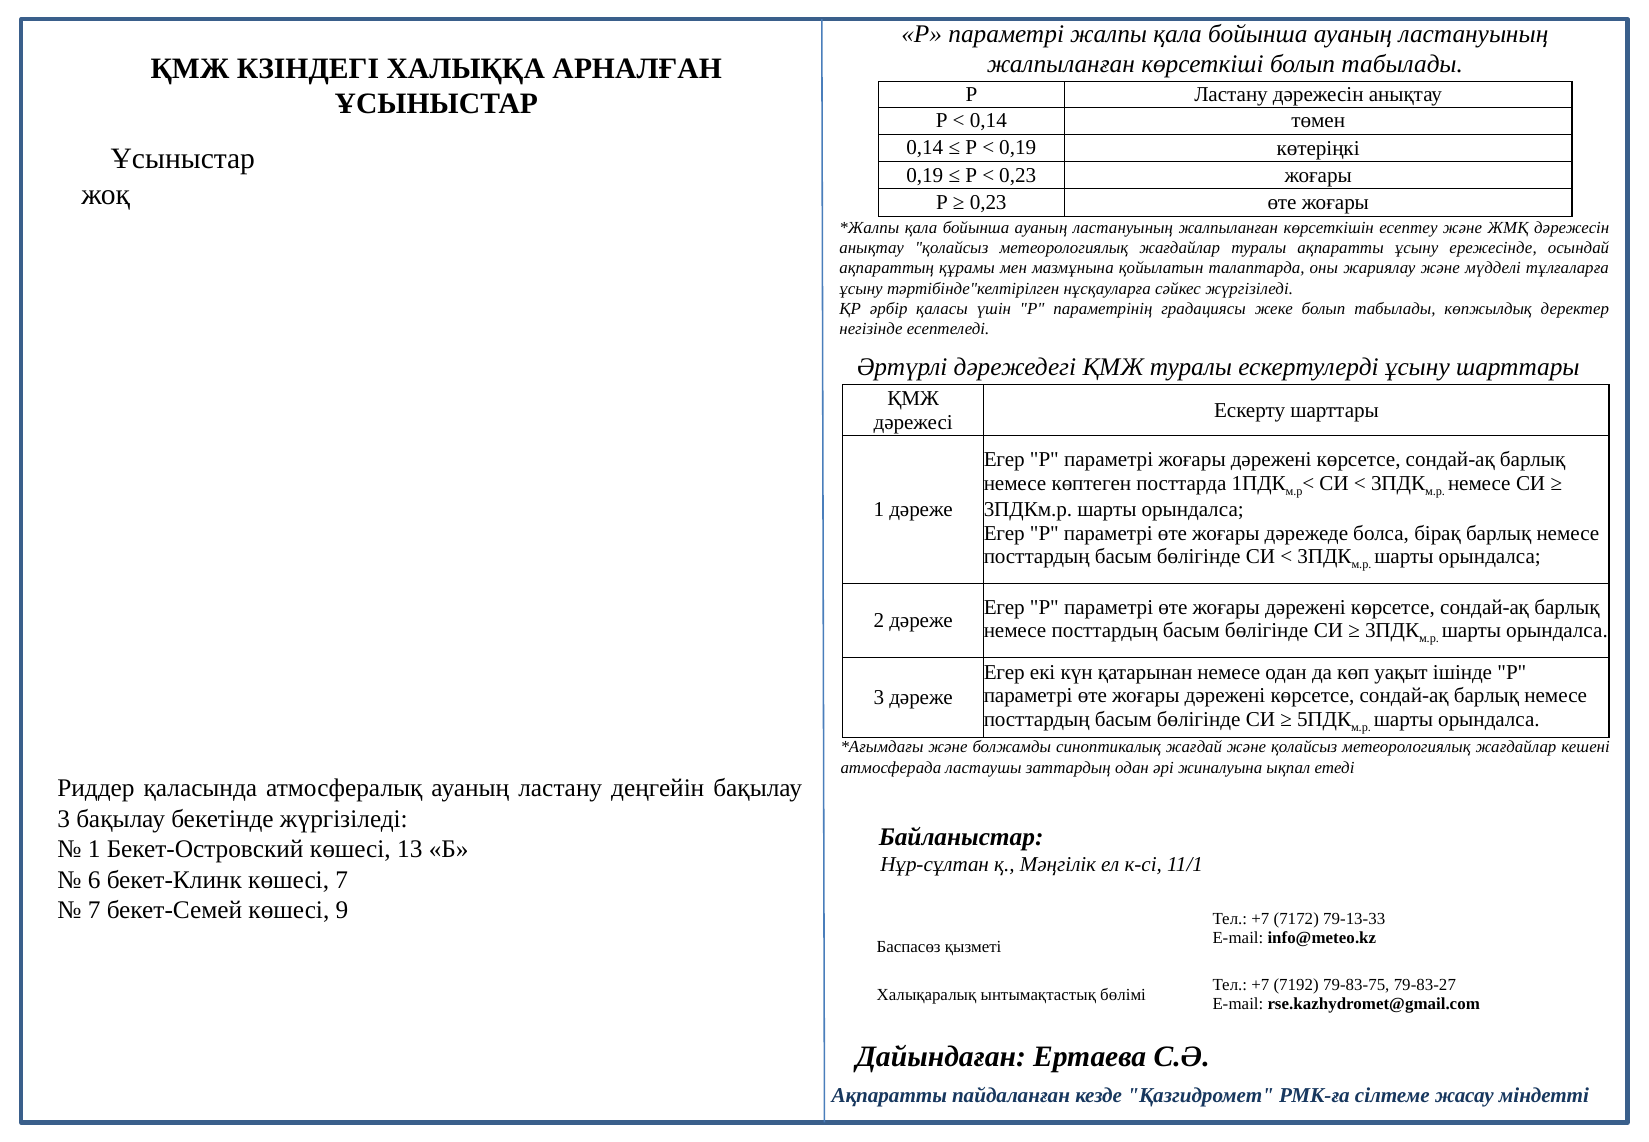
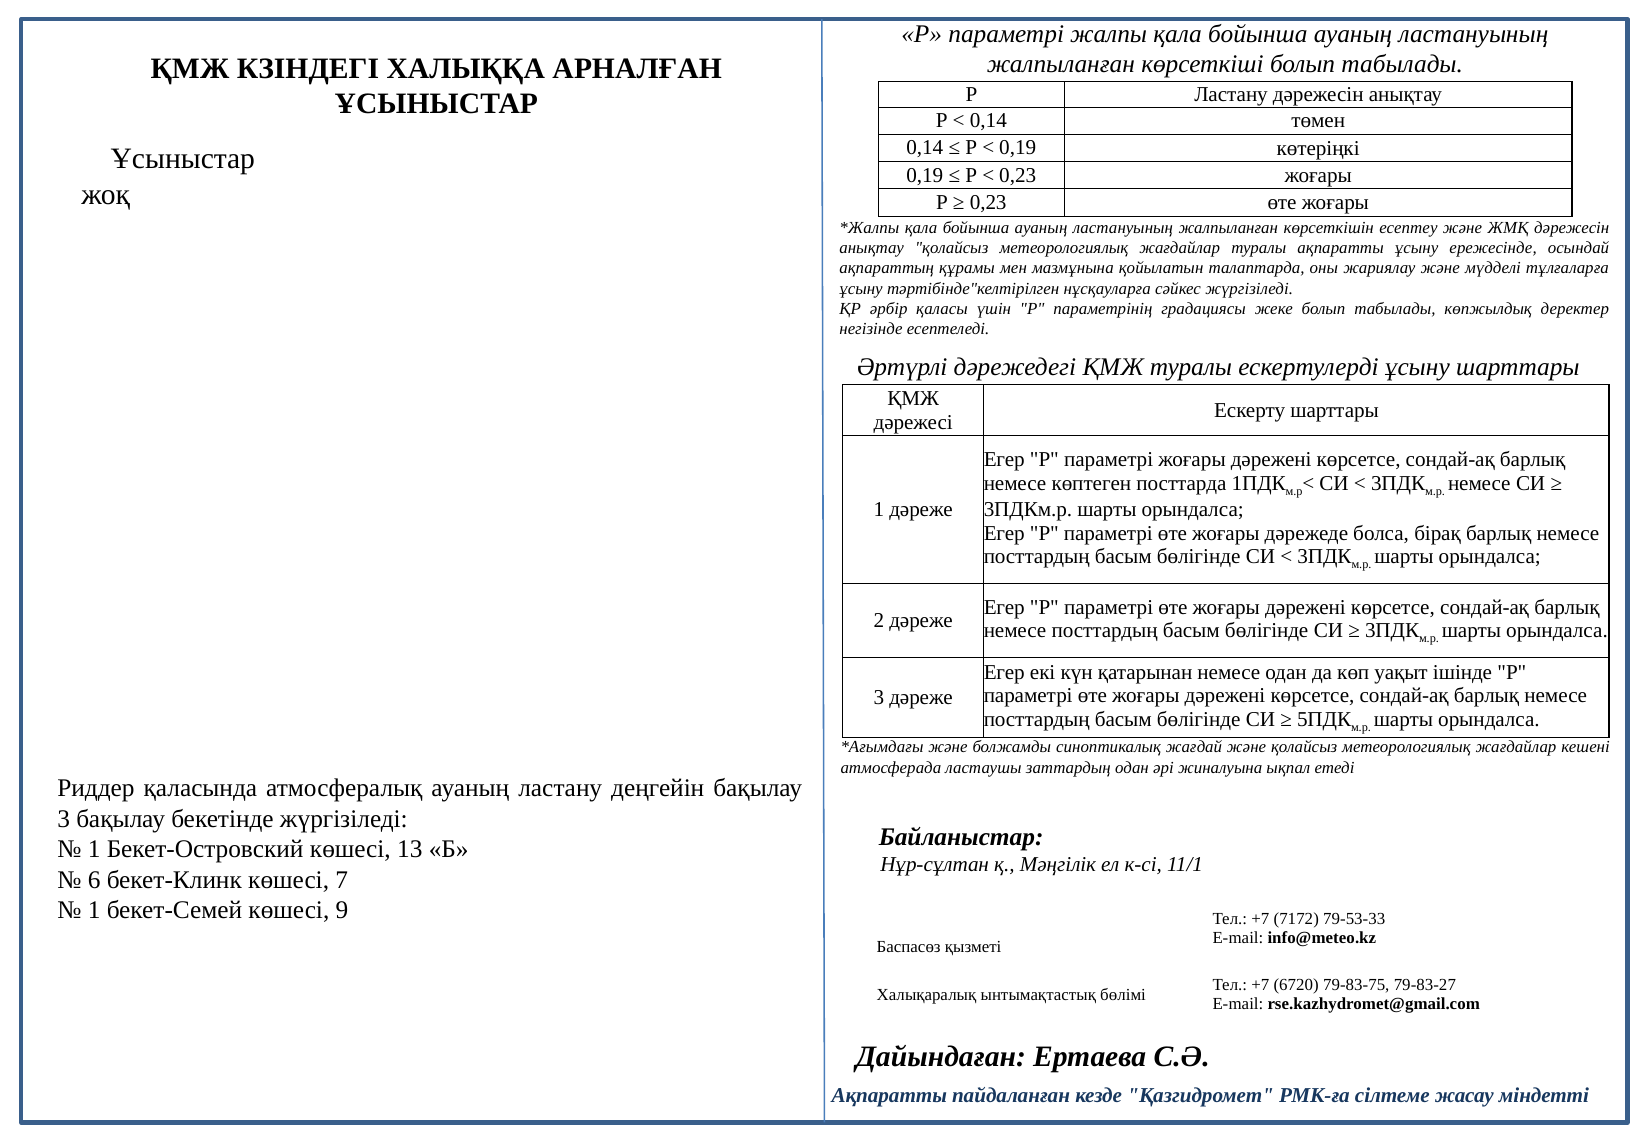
7 at (94, 910): 7 -> 1
79-13-33: 79-13-33 -> 79-53-33
7192: 7192 -> 6720
